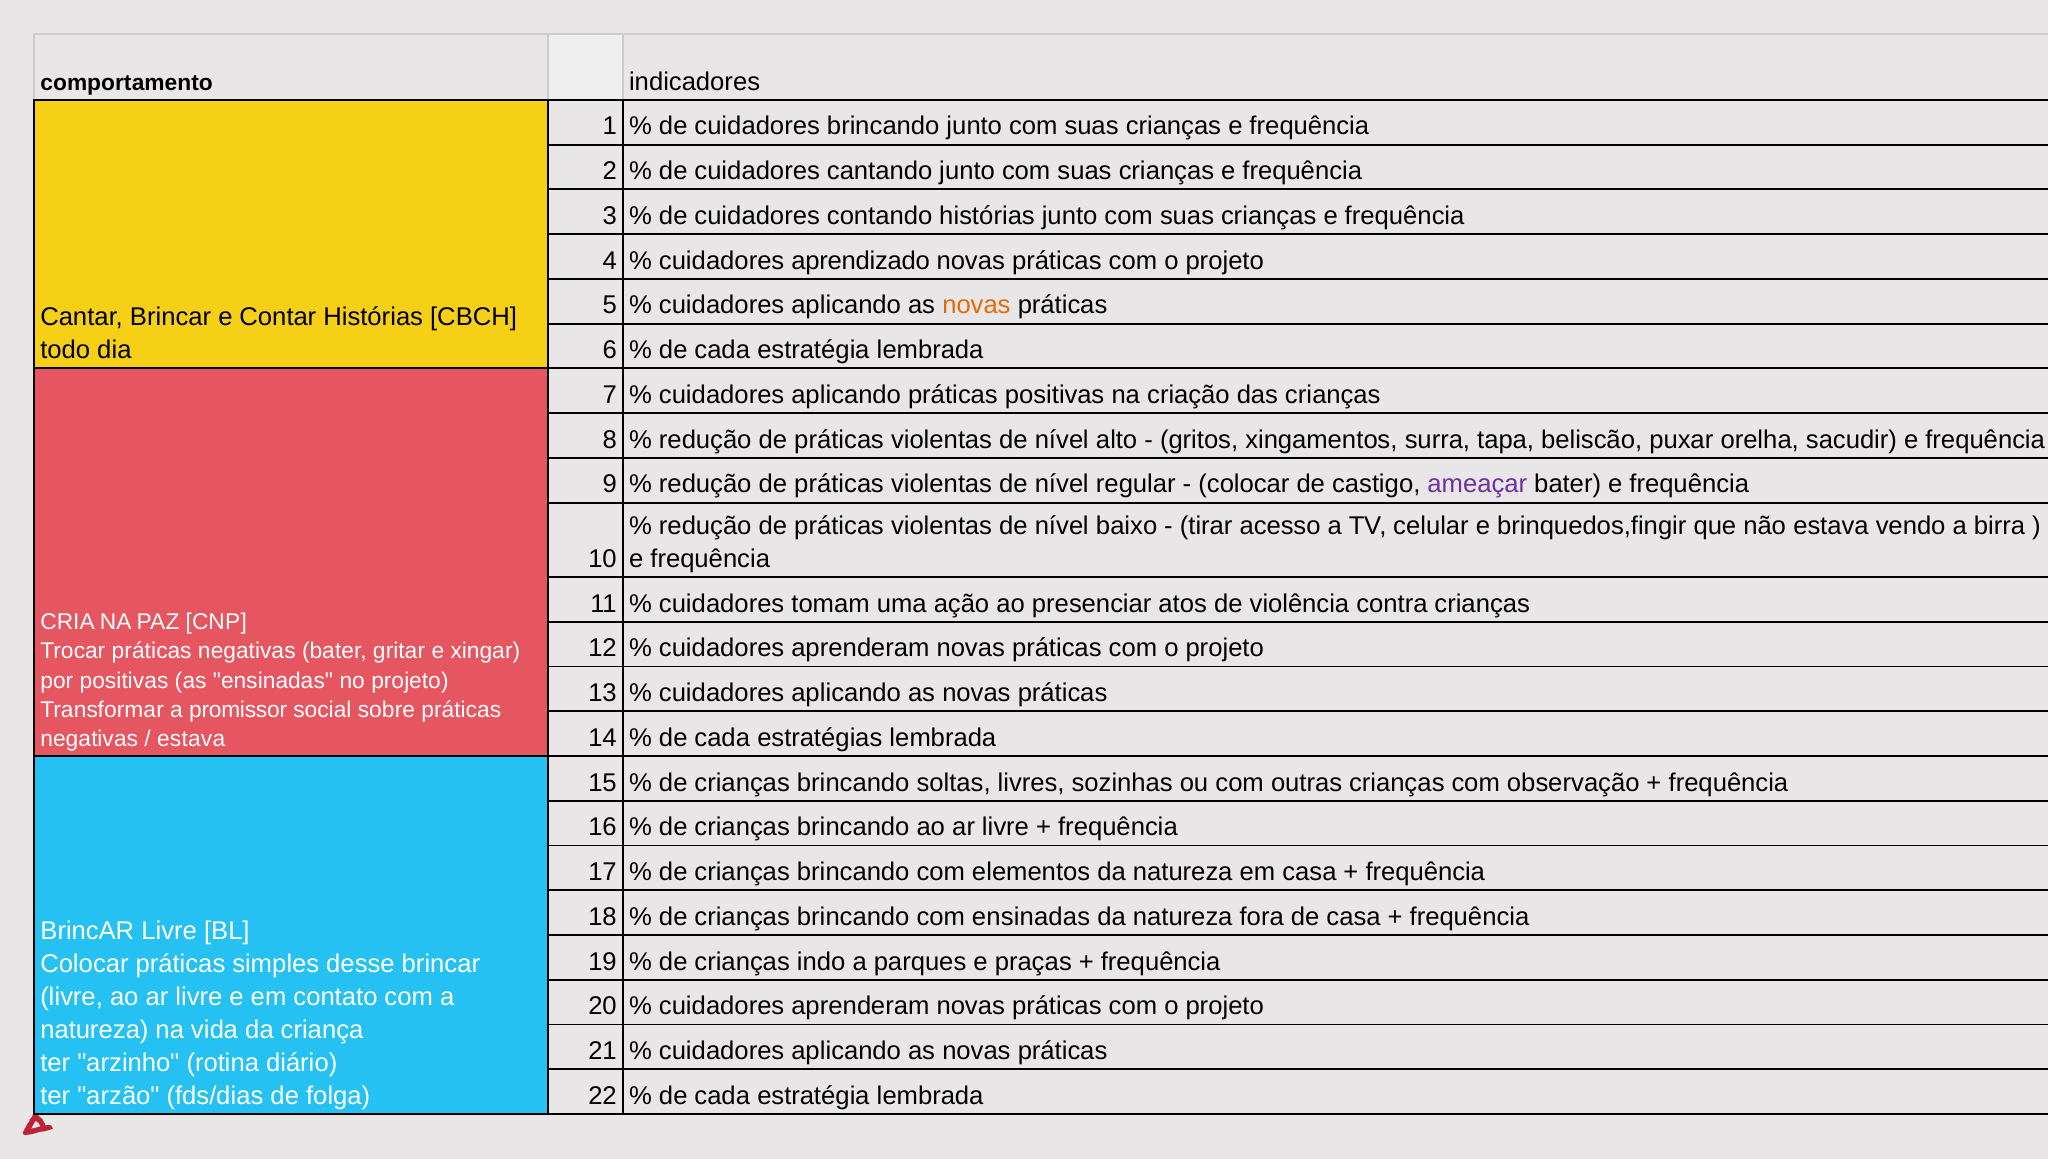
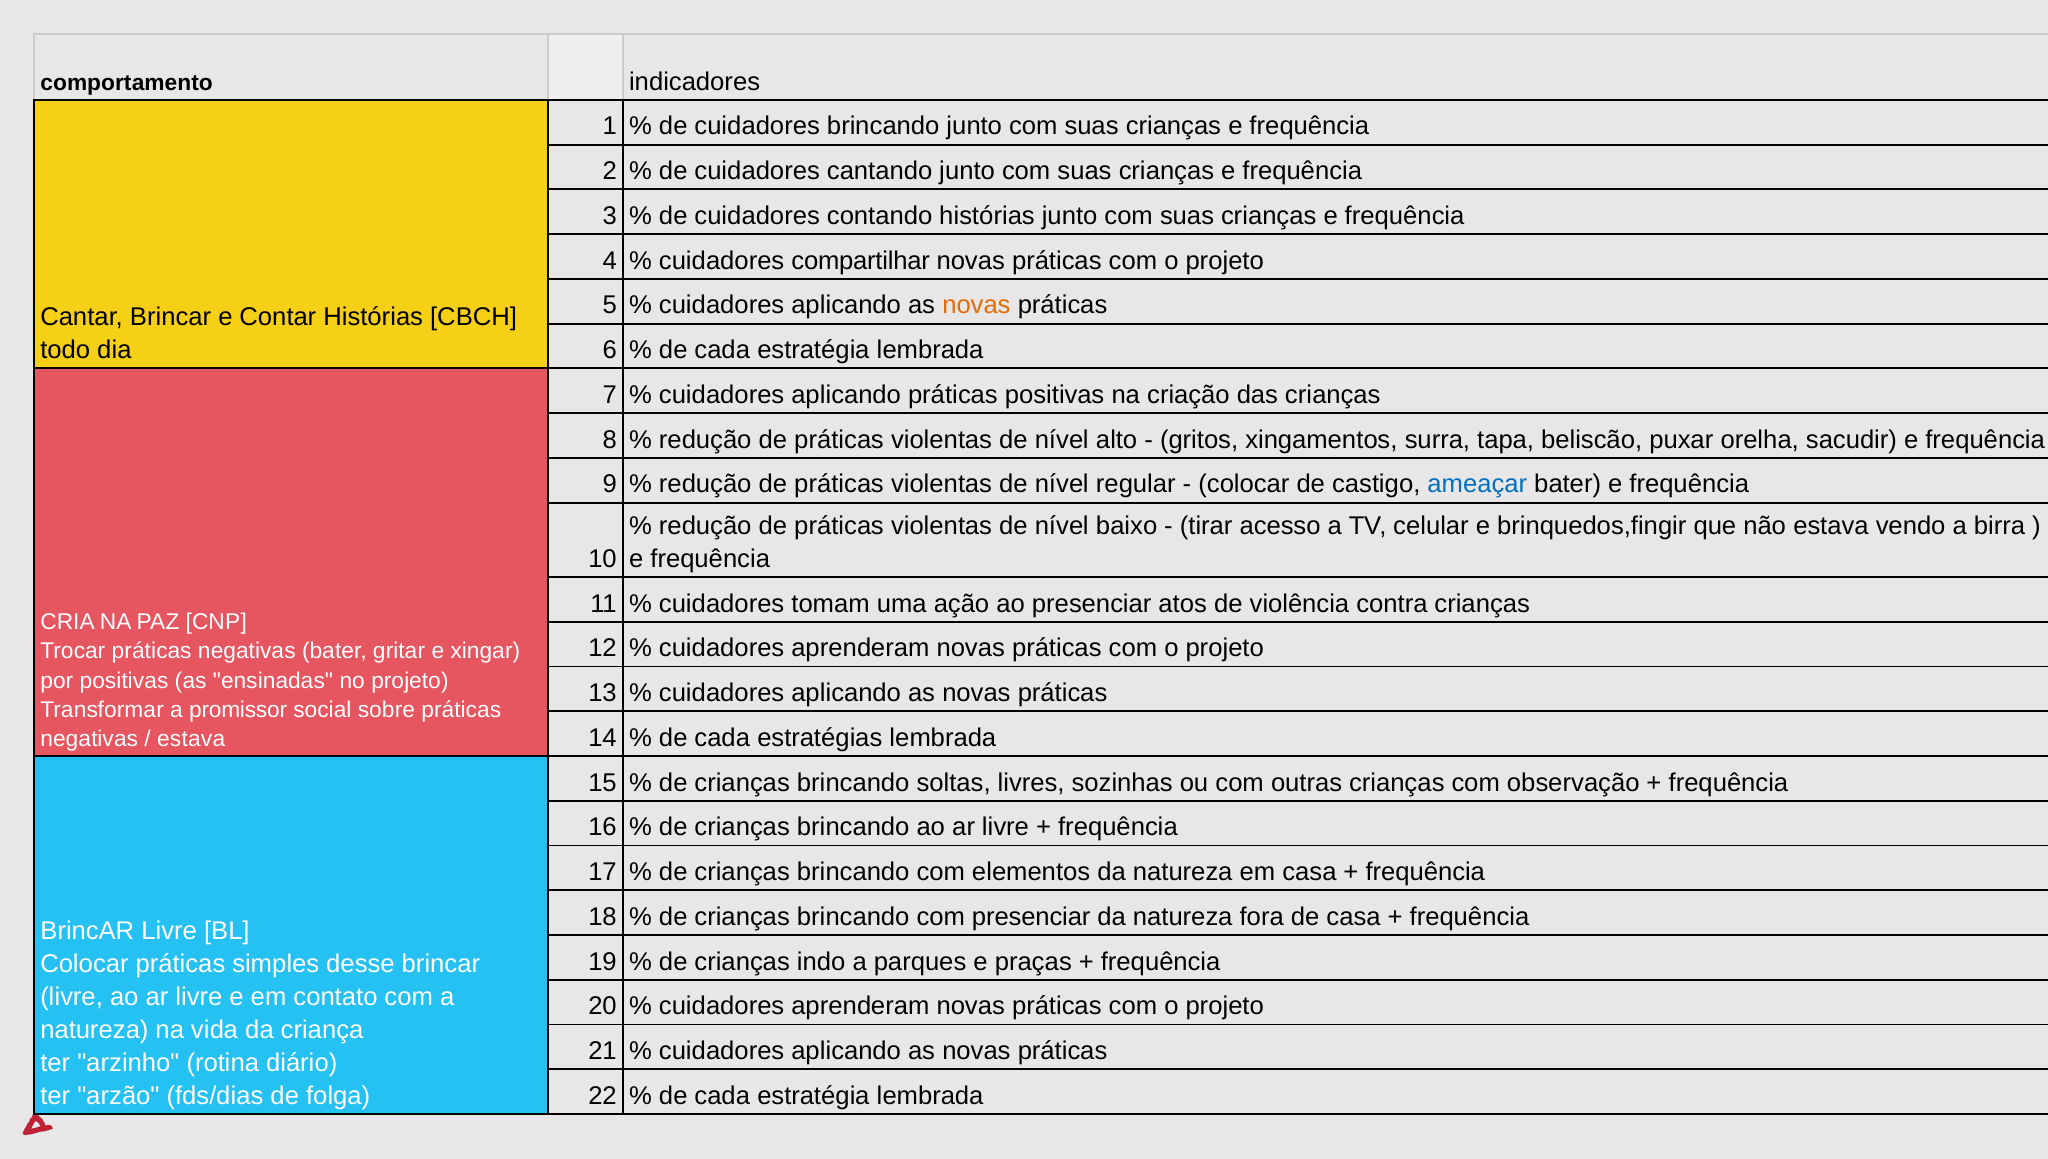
aprendizado: aprendizado -> compartilhar
ameaçar colour: purple -> blue
com ensinadas: ensinadas -> presenciar
